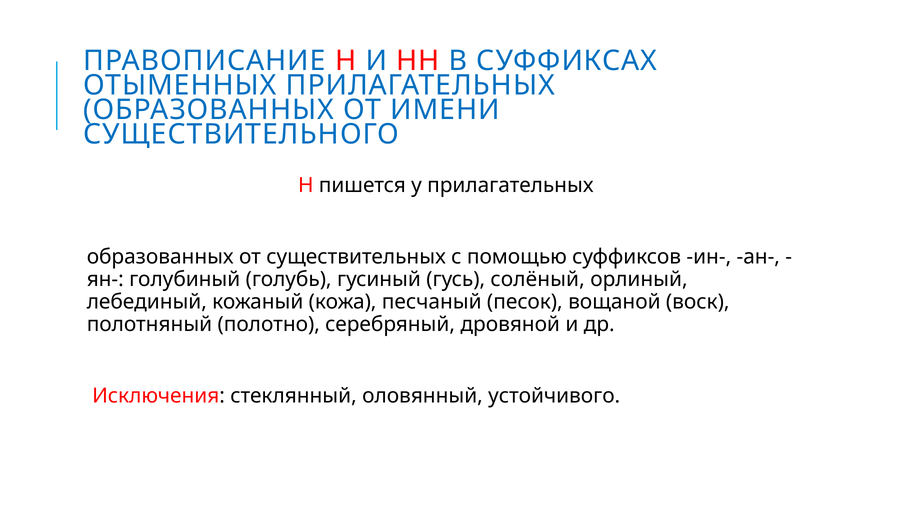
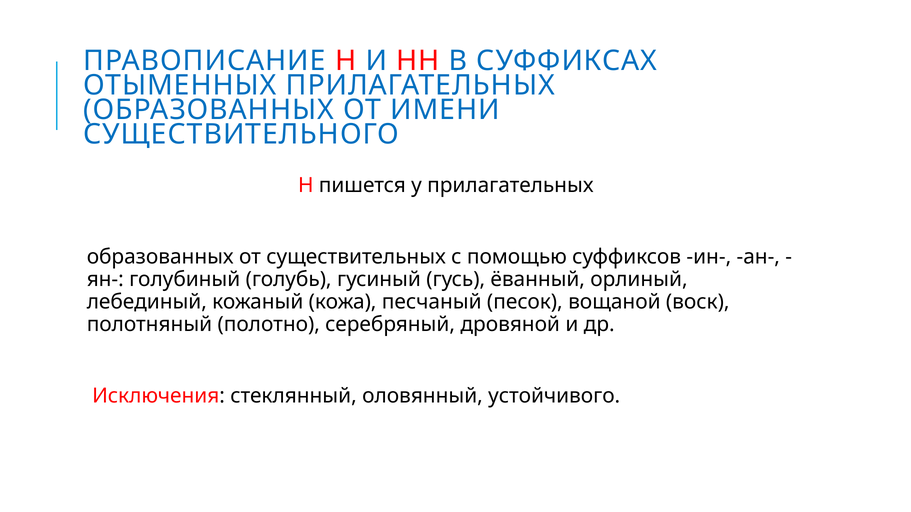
солёный: солёный -> ёванный
